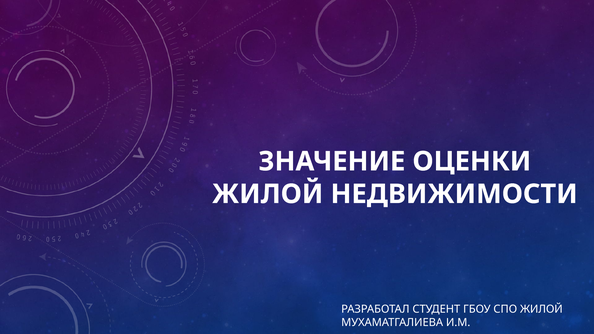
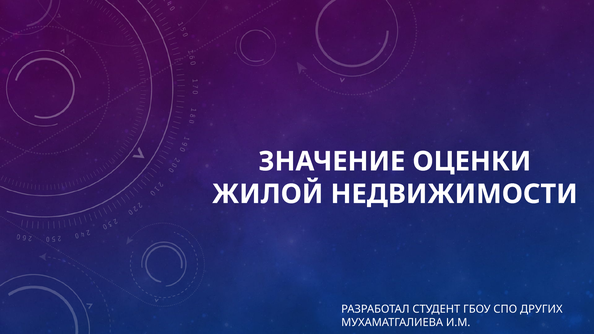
СПО ЖИЛОЙ: ЖИЛОЙ -> ДРУГИХ
